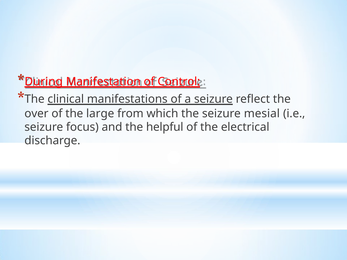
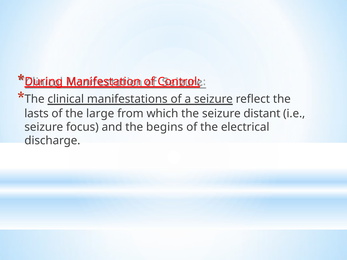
over: over -> lasts
mesial: mesial -> distant
helpful: helpful -> begins
